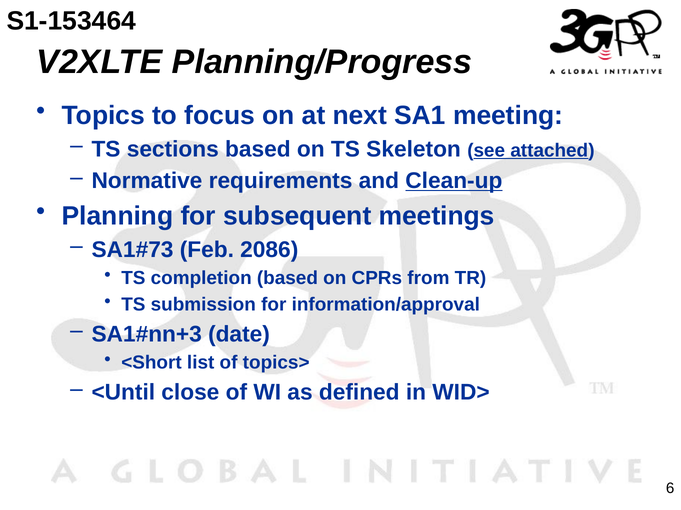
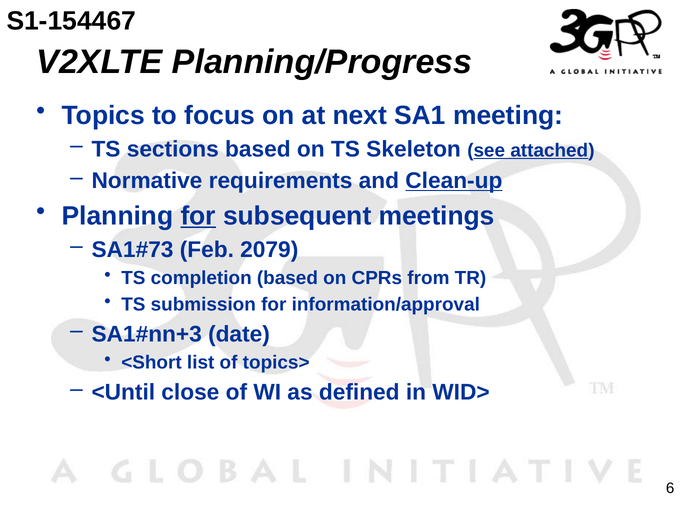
S1-153464: S1-153464 -> S1-154467
for at (198, 216) underline: none -> present
2086: 2086 -> 2079
